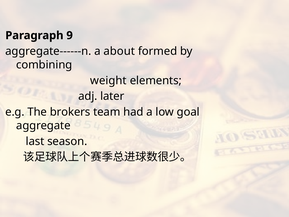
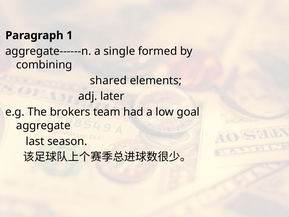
9: 9 -> 1
about: about -> single
weight: weight -> shared
